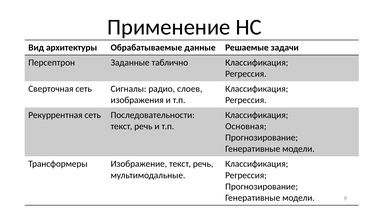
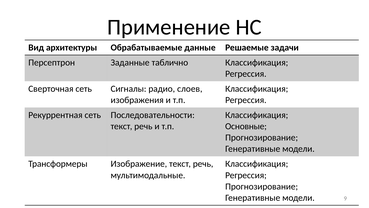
Основная: Основная -> Основные
